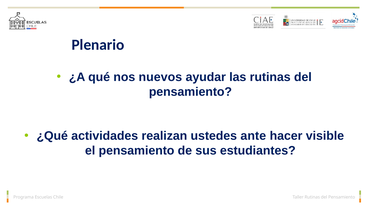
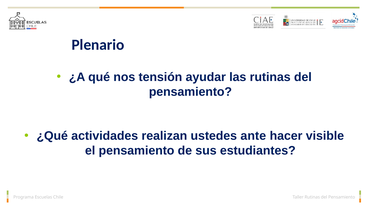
nuevos: nuevos -> tensión
